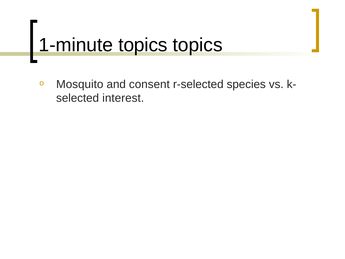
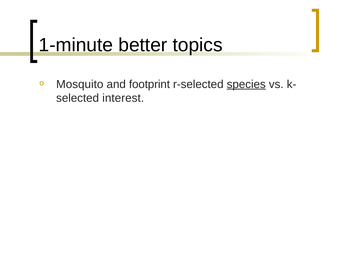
1-minute topics: topics -> better
consent: consent -> footprint
species underline: none -> present
